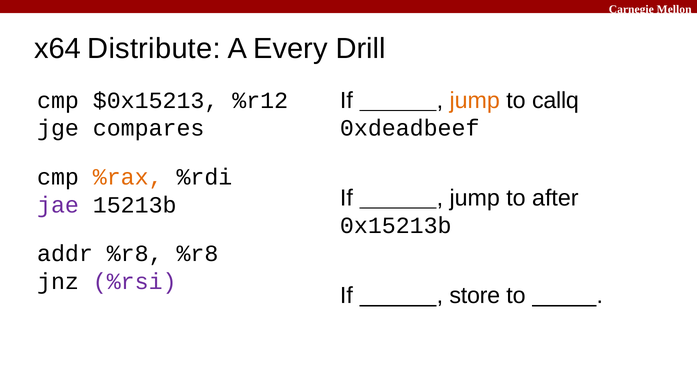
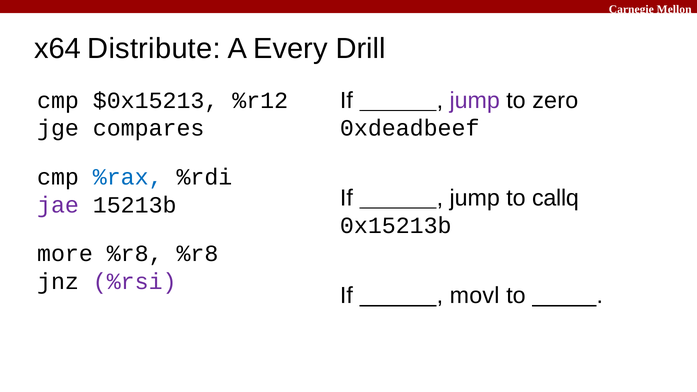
jump at (475, 100) colour: orange -> purple
callq: callq -> zero
%rax colour: orange -> blue
after: after -> callq
addr: addr -> more
store: store -> movl
